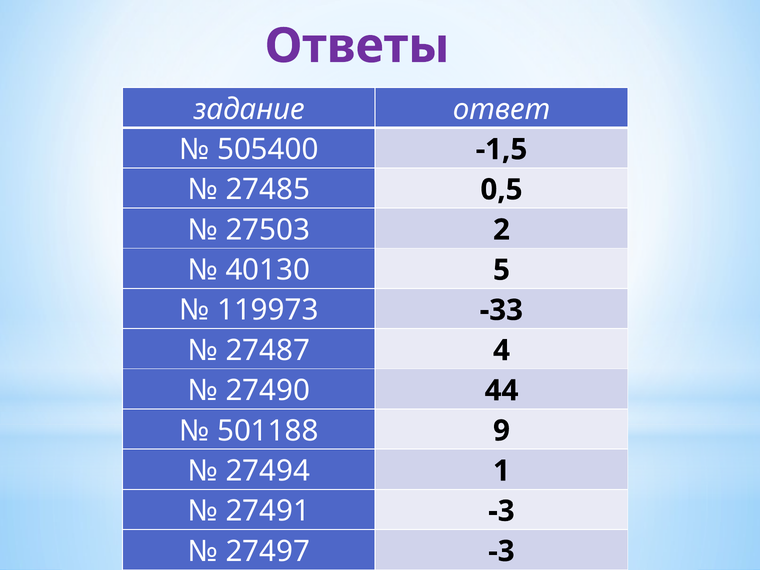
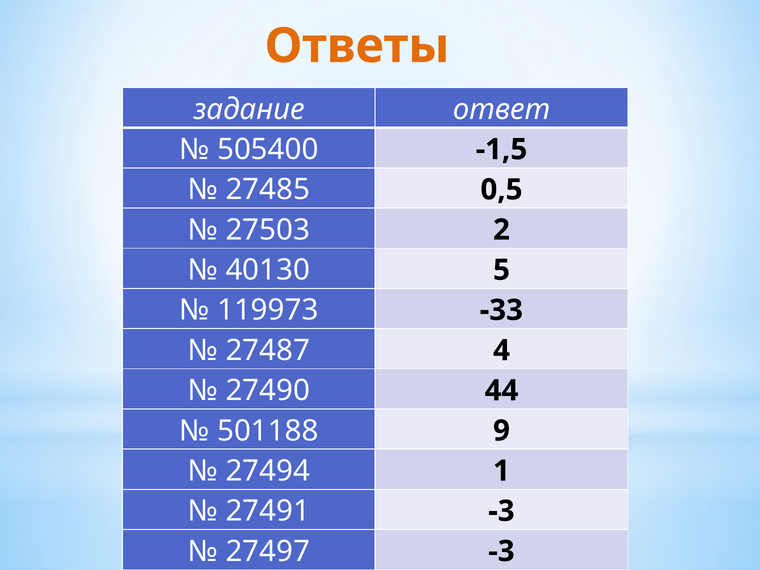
Ответы colour: purple -> orange
